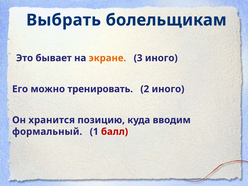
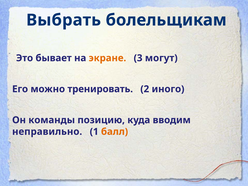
3 иного: иного -> могут
хранится: хранится -> команды
формальный: формальный -> неправильно
балл colour: red -> orange
